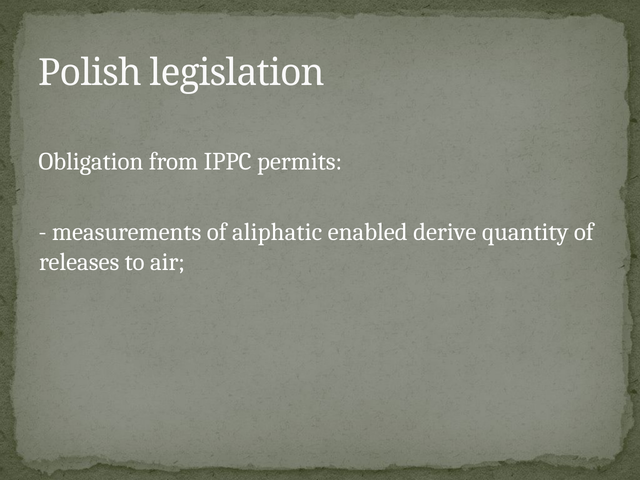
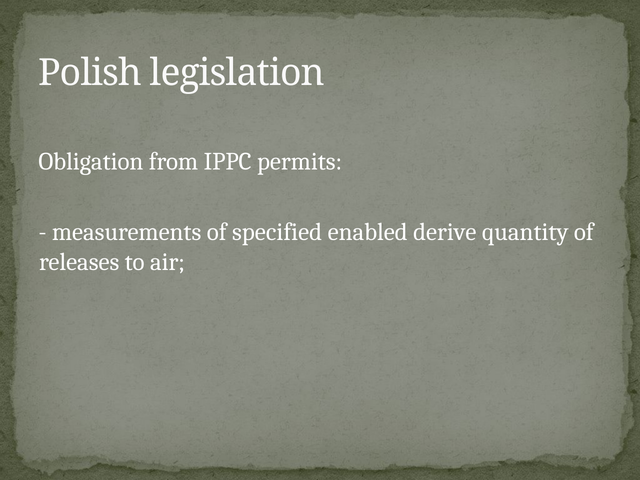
aliphatic: aliphatic -> specified
